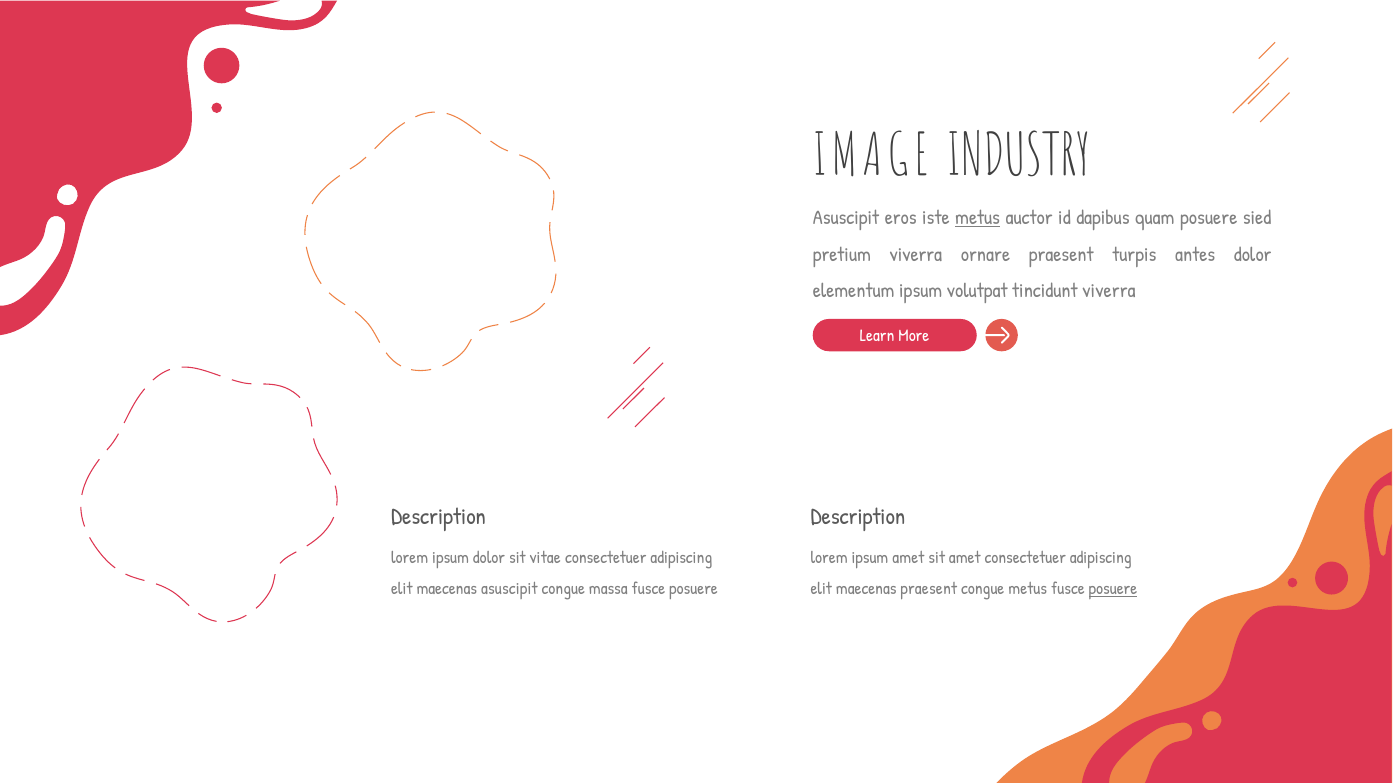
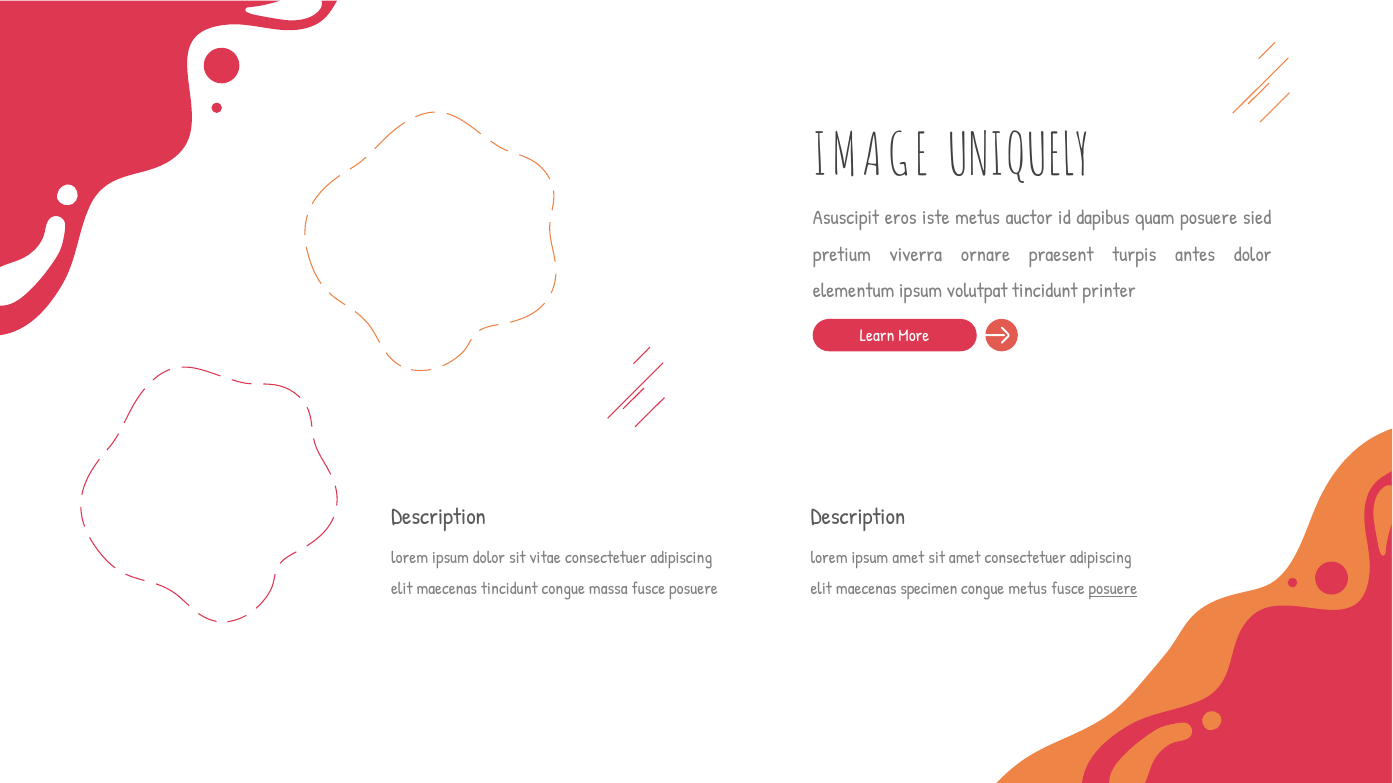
INDUSTRY: INDUSTRY -> UNIQUELY
metus at (978, 218) underline: present -> none
tincidunt viverra: viverra -> printer
maecenas asuscipit: asuscipit -> tincidunt
maecenas praesent: praesent -> specimen
